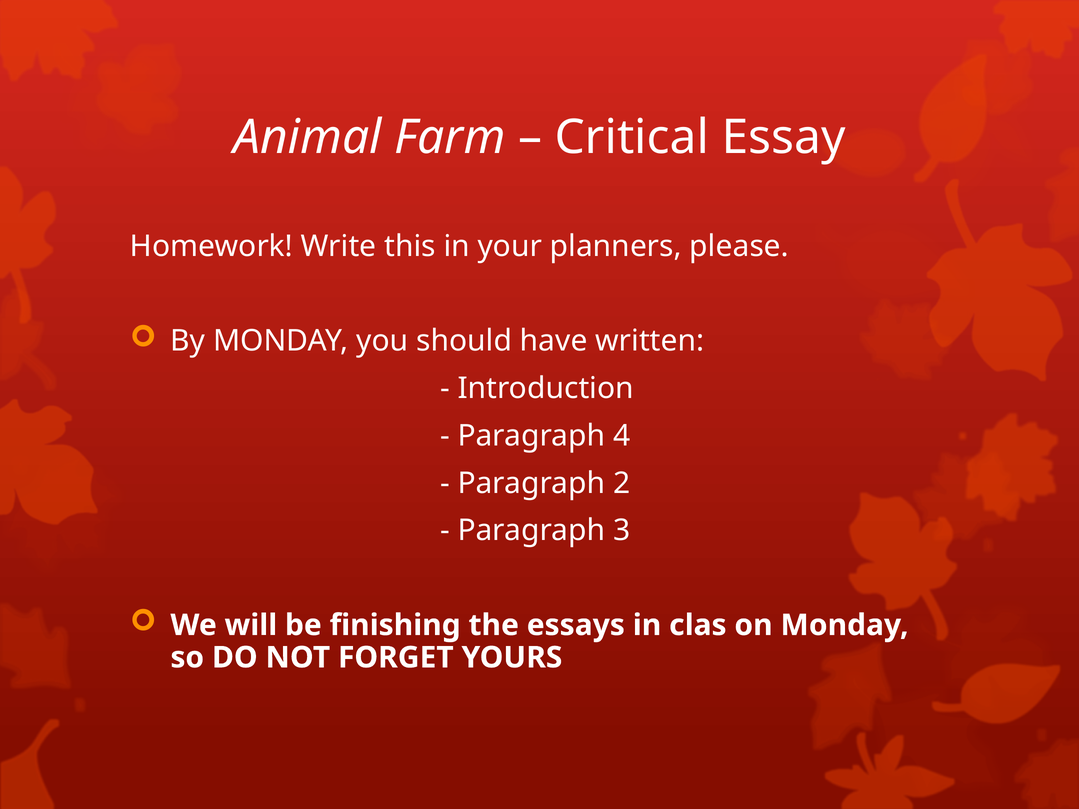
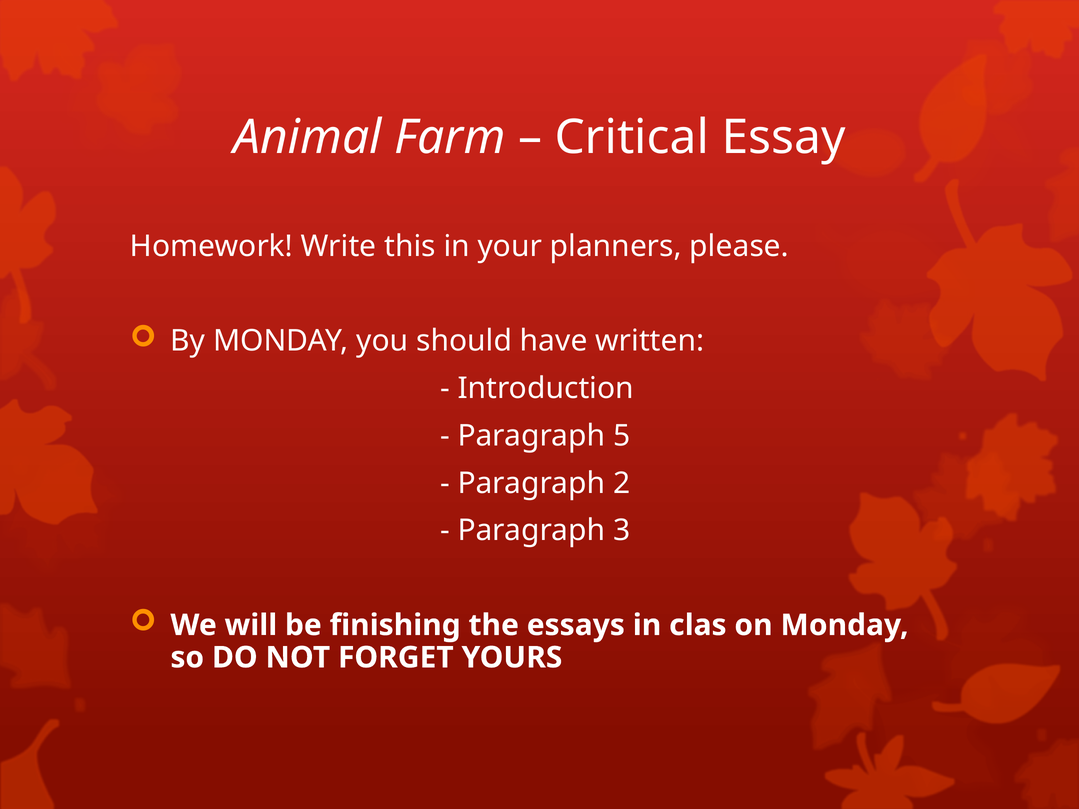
4: 4 -> 5
